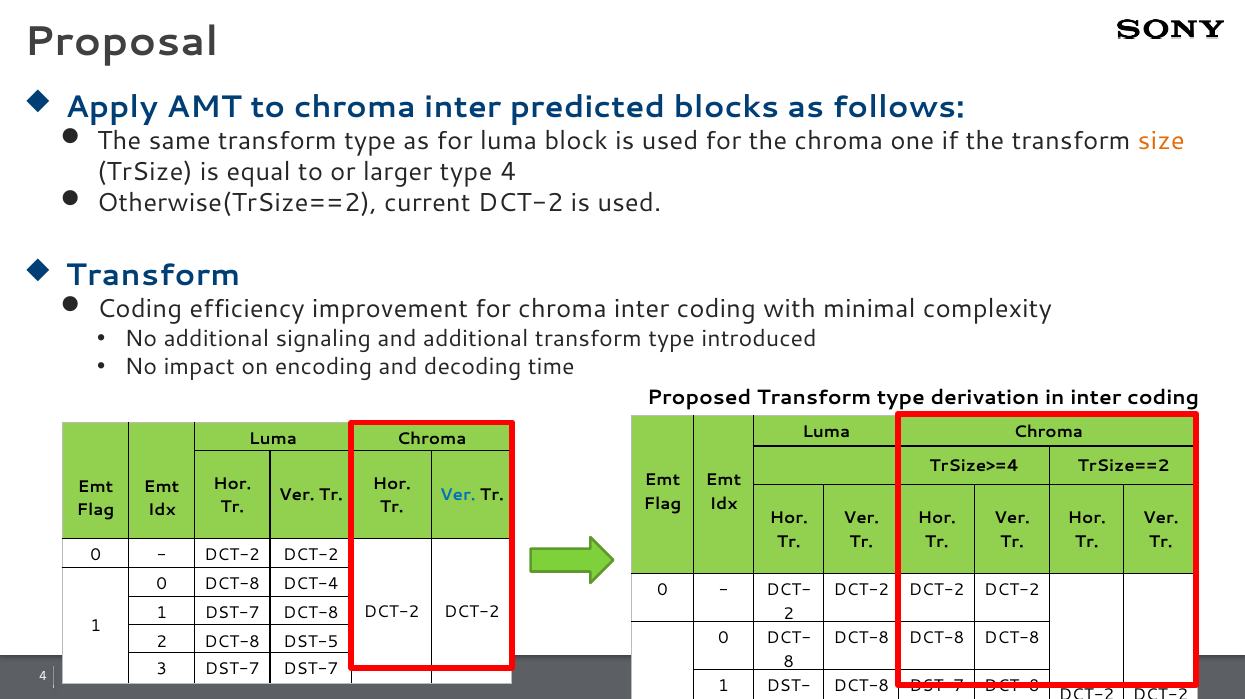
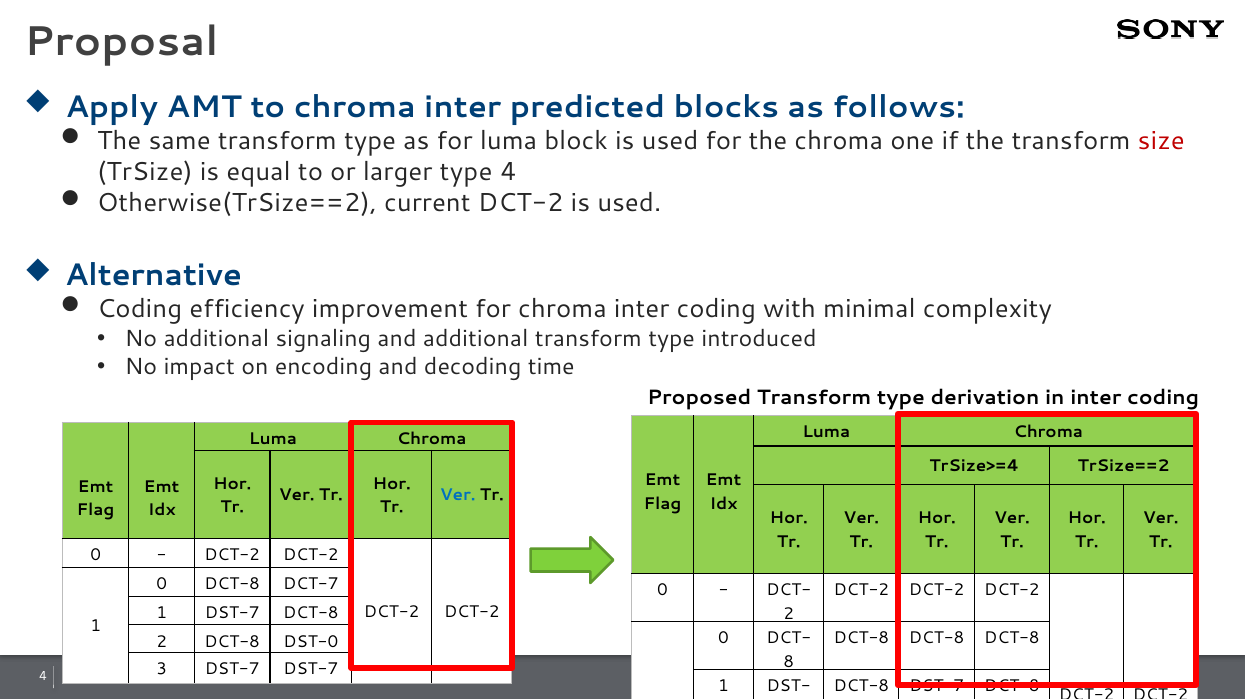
size colour: orange -> red
Transform at (153, 276): Transform -> Alternative
DCT-4: DCT-4 -> DCT-7
DST-5: DST-5 -> DST-0
